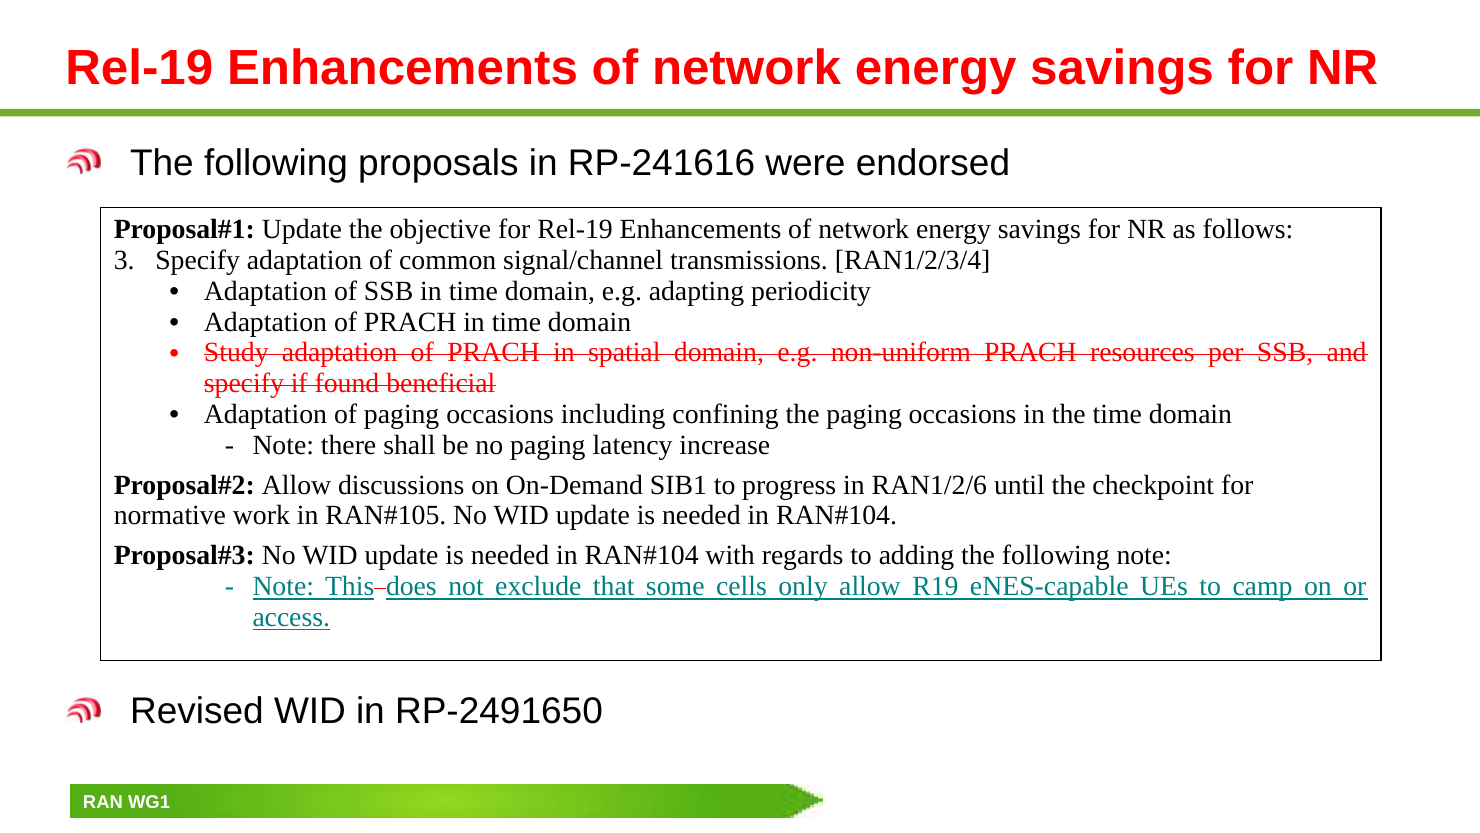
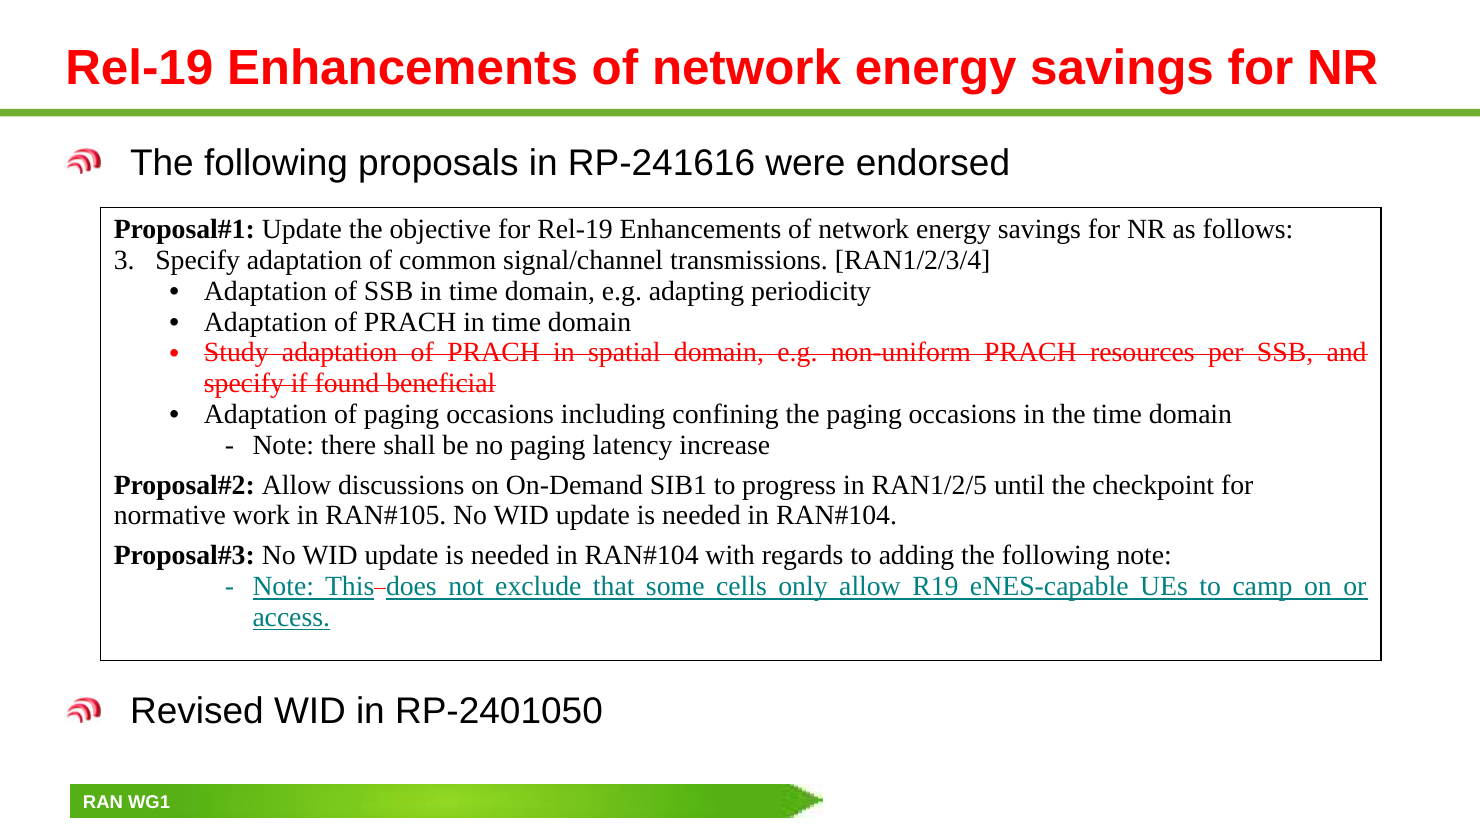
RAN1/2/6: RAN1/2/6 -> RAN1/2/5
RP-2491650: RP-2491650 -> RP-2401050
